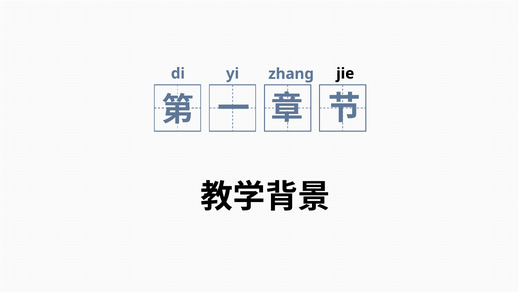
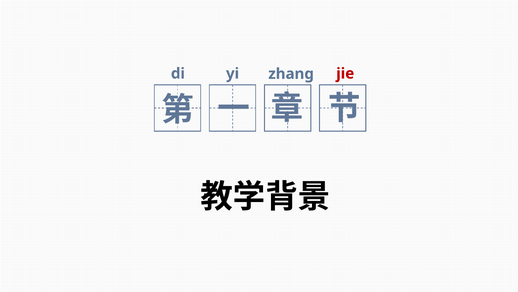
jie colour: black -> red
